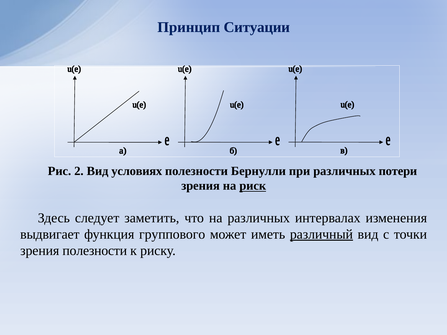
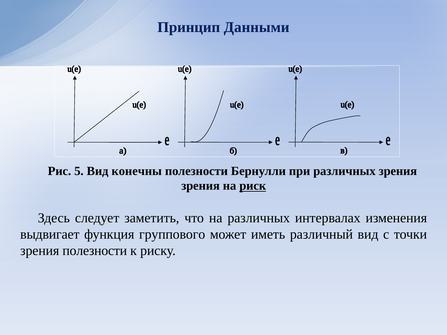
Ситуации: Ситуации -> Данными
2: 2 -> 5
условиях: условиях -> конечны
различных потери: потери -> зрения
различный underline: present -> none
